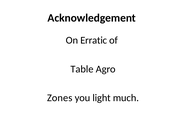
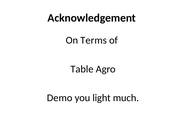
Erratic: Erratic -> Terms
Zones: Zones -> Demo
